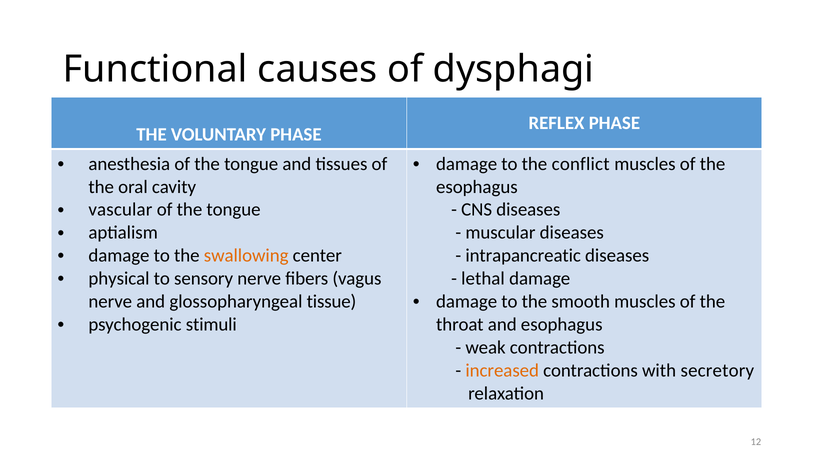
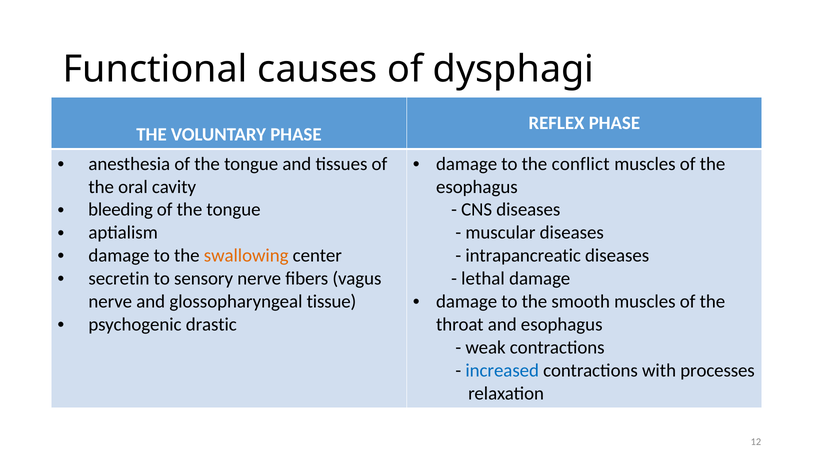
vascular: vascular -> bleeding
physical: physical -> secretin
stimuli: stimuli -> drastic
increased colour: orange -> blue
secretory: secretory -> processes
